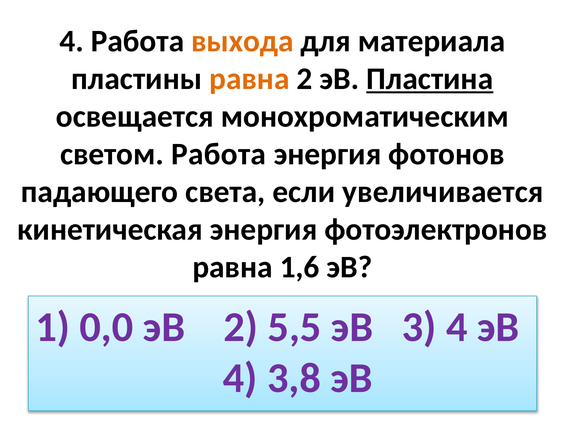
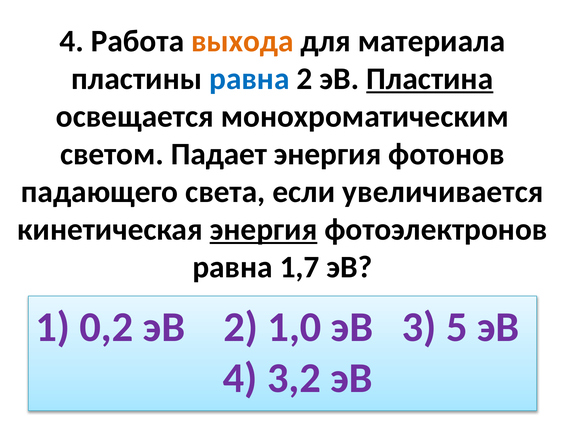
равна at (249, 79) colour: orange -> blue
светом Работа: Работа -> Падает
энергия at (264, 229) underline: none -> present
1,6: 1,6 -> 1,7
0,0: 0,0 -> 0,2
5,5: 5,5 -> 1,0
3 4: 4 -> 5
3,8: 3,8 -> 3,2
